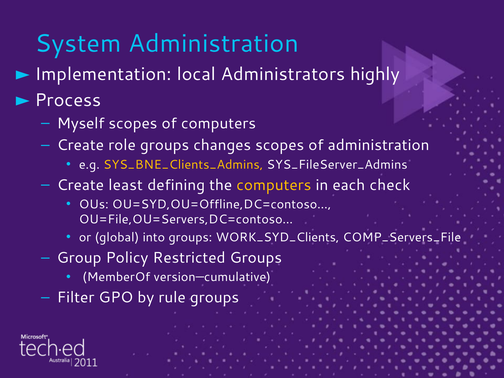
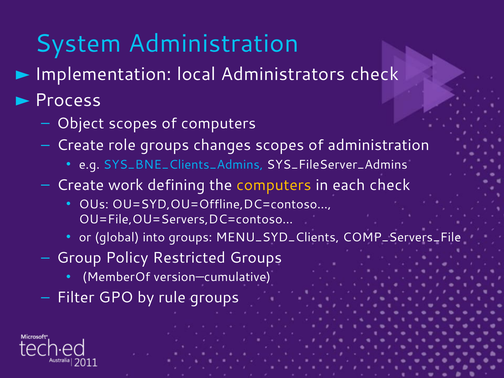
Administrators highly: highly -> check
Myself: Myself -> Object
SYS_BNE_Clients_Admins colour: yellow -> light blue
least: least -> work
WORK_SYD_Clients: WORK_SYD_Clients -> MENU_SYD_Clients
